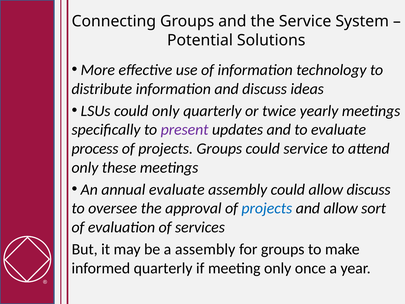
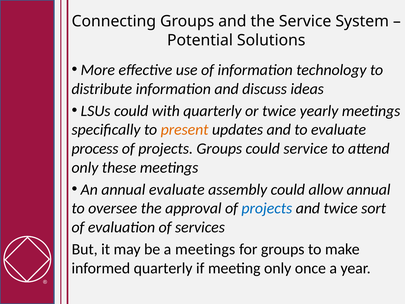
could only: only -> with
present colour: purple -> orange
allow discuss: discuss -> annual
and allow: allow -> twice
a assembly: assembly -> meetings
